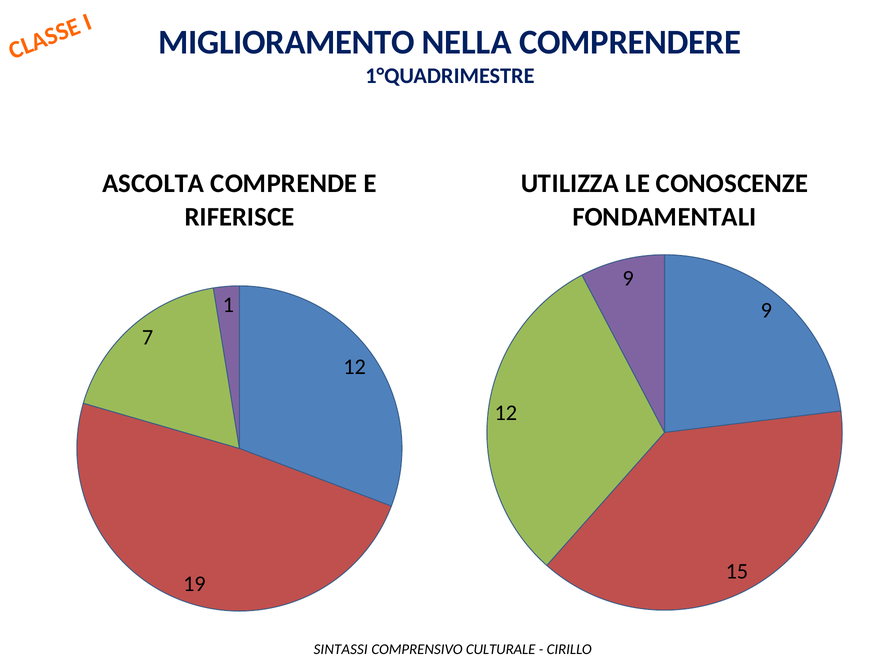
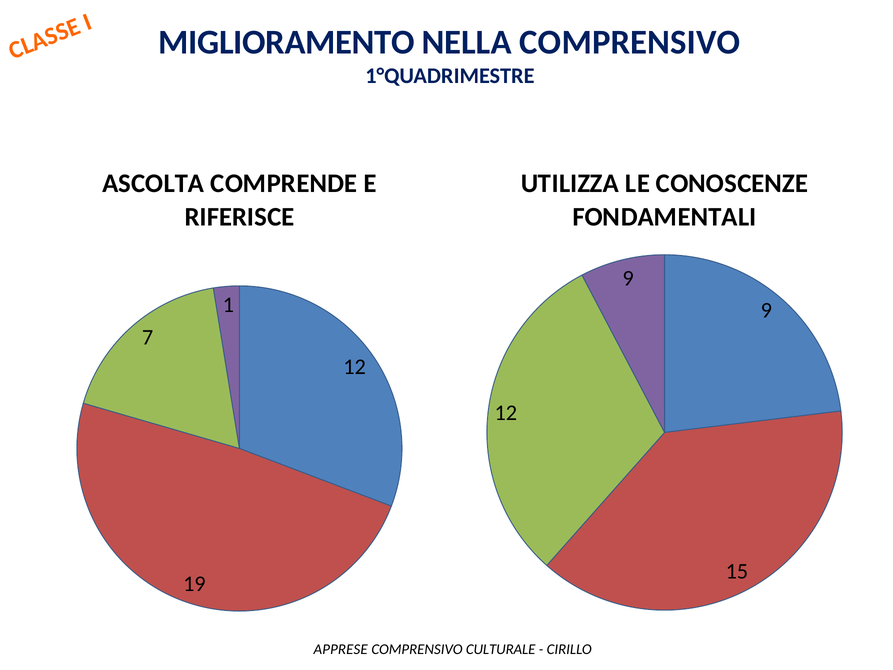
NELLA COMPRENDERE: COMPRENDERE -> COMPRENSIVO
SINTASSI: SINTASSI -> APPRESE
